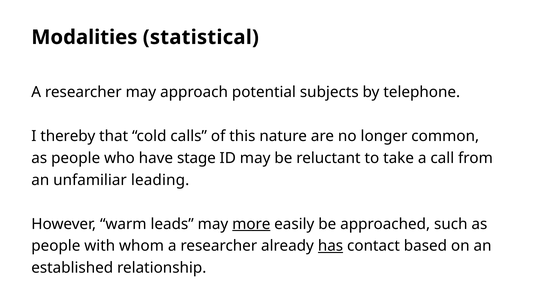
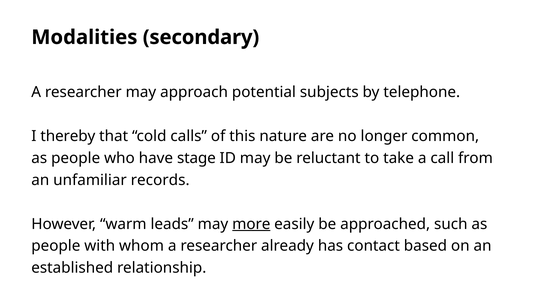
statistical: statistical -> secondary
leading: leading -> records
has underline: present -> none
